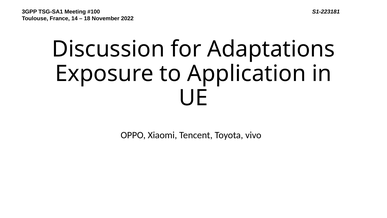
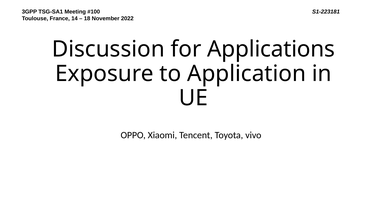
Adaptations: Adaptations -> Applications
